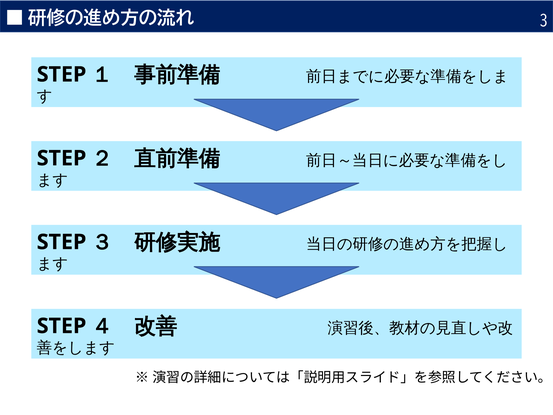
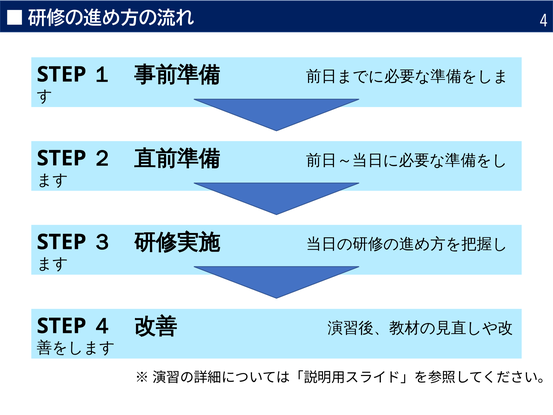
3: 3 -> 4
